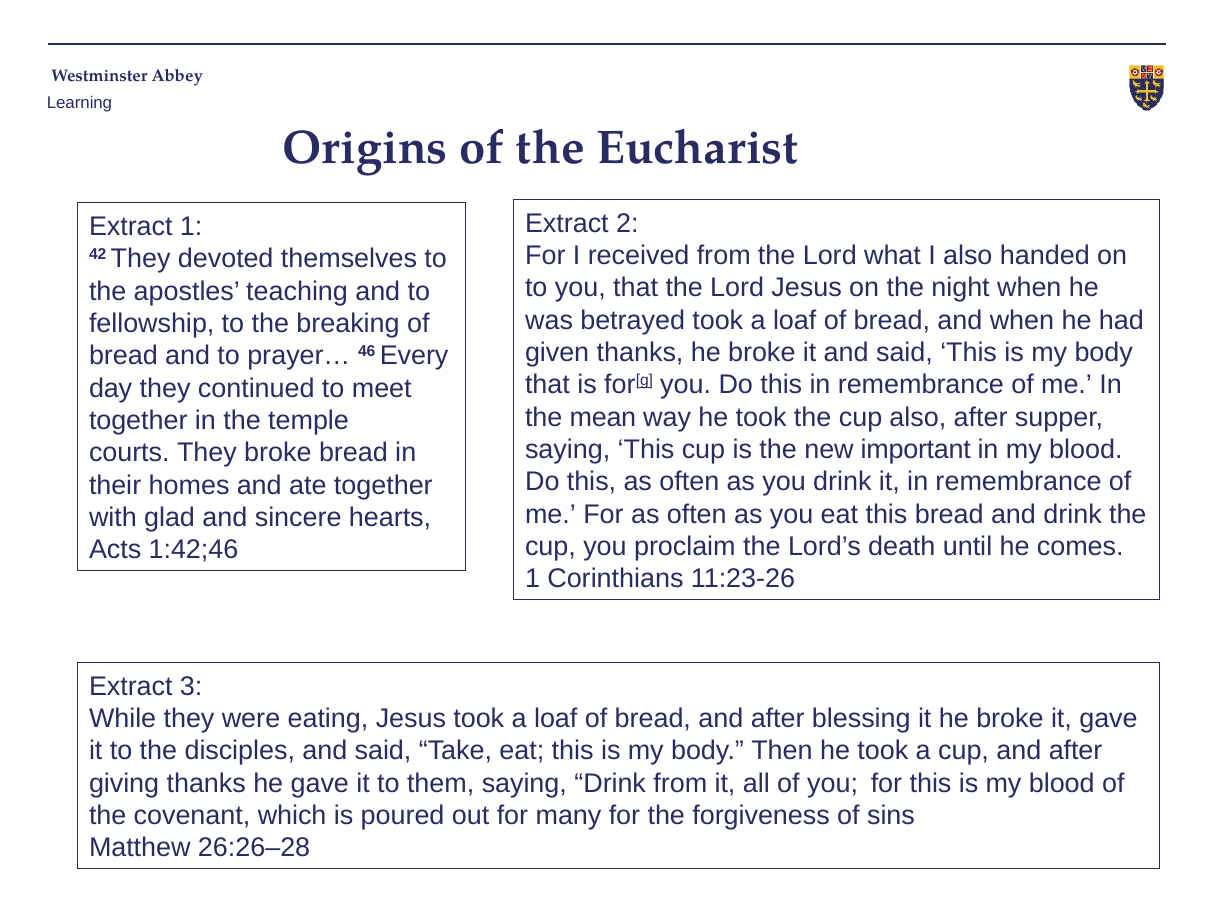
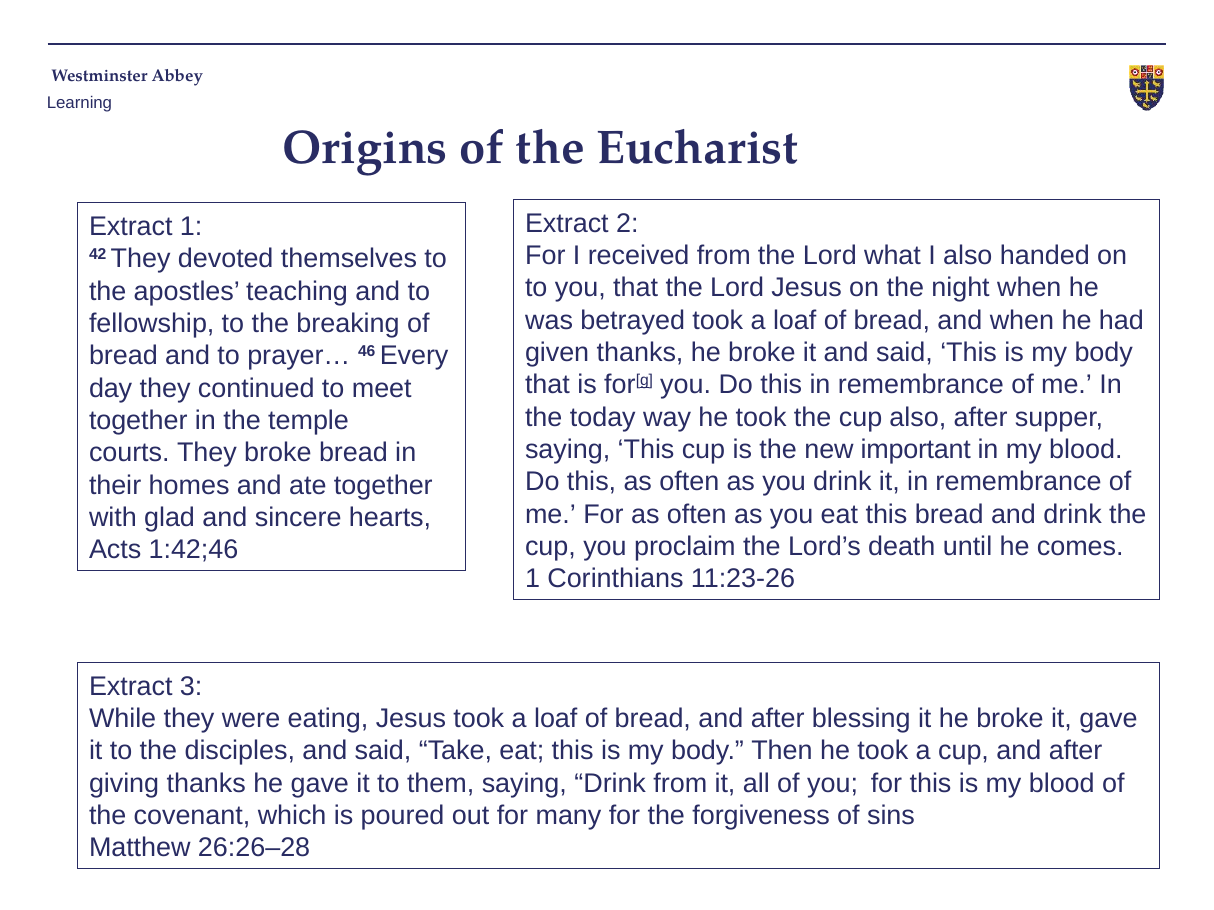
mean: mean -> today
